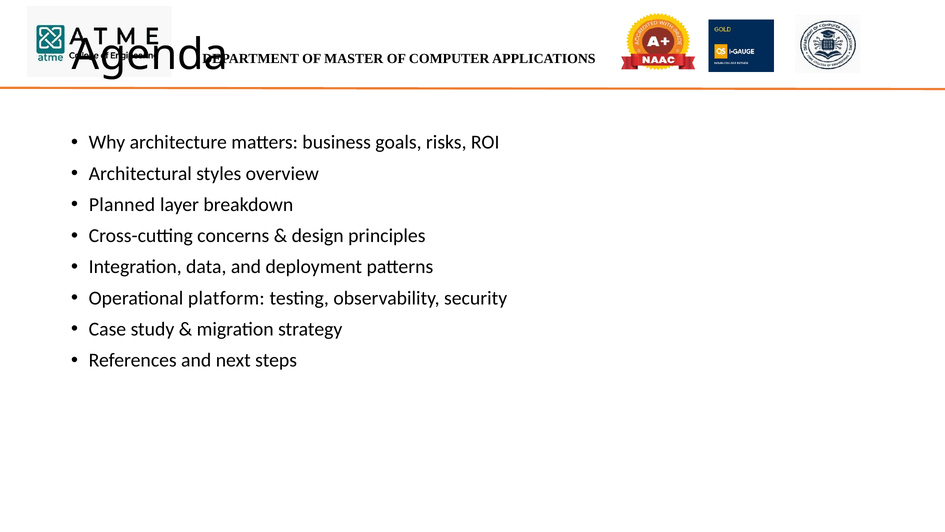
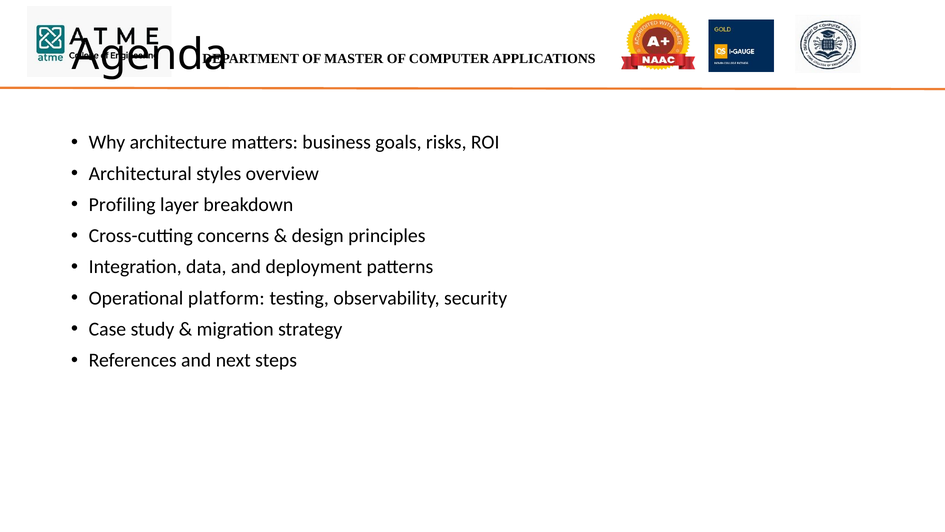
Planned: Planned -> Profiling
